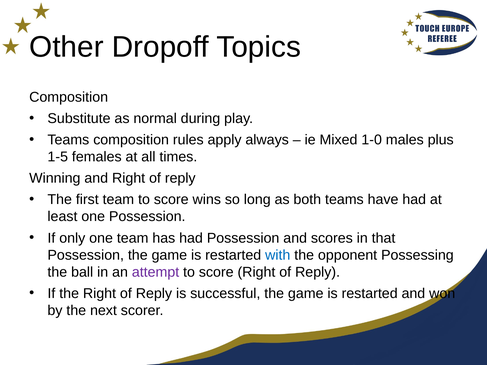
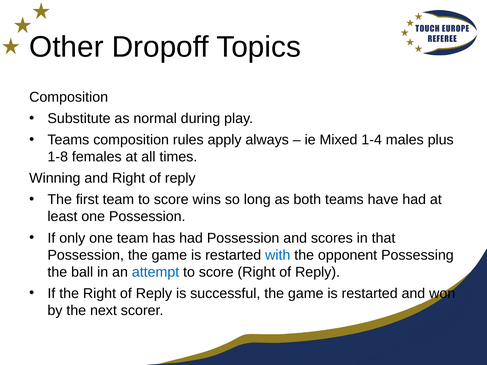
1-0: 1-0 -> 1-4
1-5: 1-5 -> 1-8
attempt colour: purple -> blue
